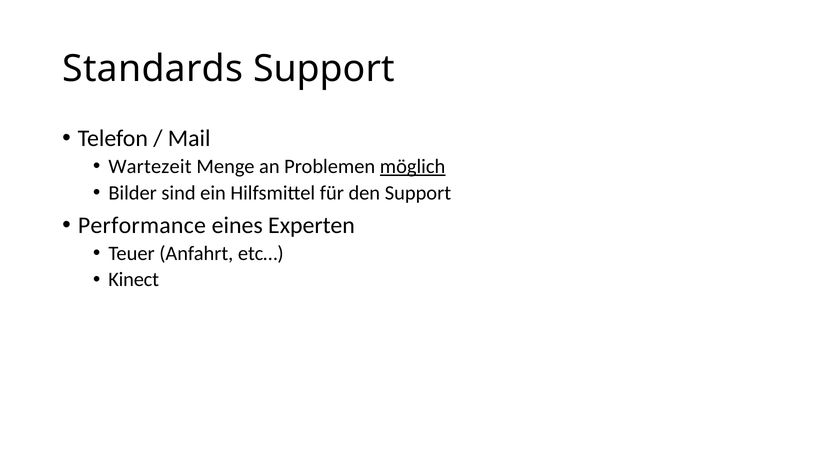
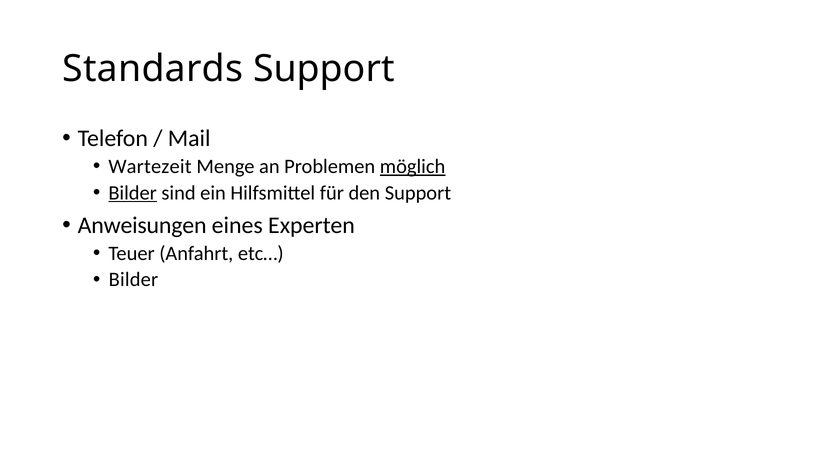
Bilder at (133, 193) underline: none -> present
Performance: Performance -> Anweisungen
Kinect at (134, 280): Kinect -> Bilder
